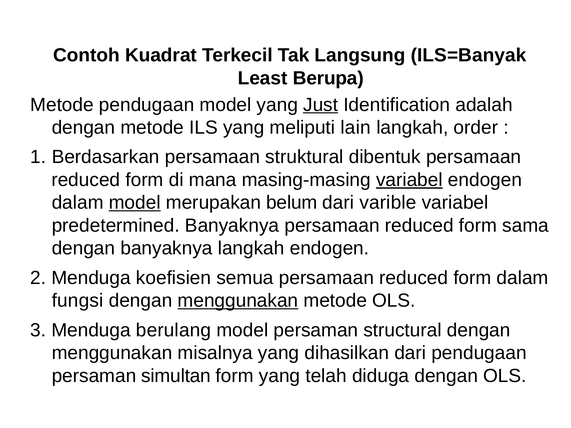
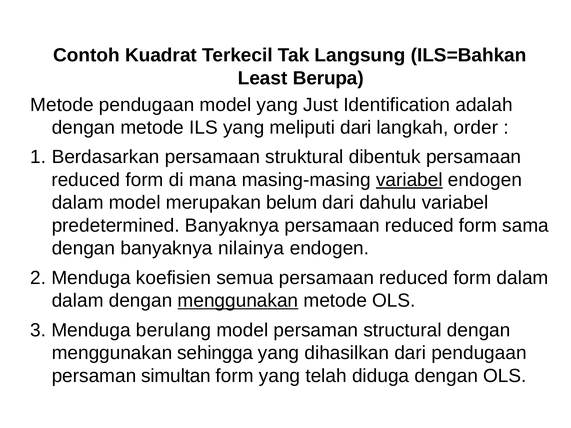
ILS=Banyak: ILS=Banyak -> ILS=Bahkan
Just underline: present -> none
meliputi lain: lain -> dari
model at (135, 203) underline: present -> none
varible: varible -> dahulu
banyaknya langkah: langkah -> nilainya
fungsi at (78, 301): fungsi -> dalam
misalnya: misalnya -> sehingga
